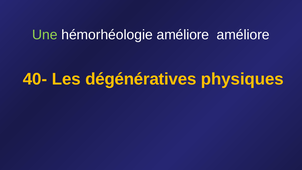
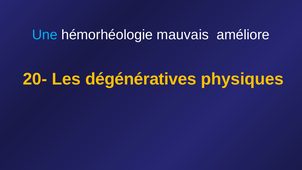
Une colour: light green -> light blue
hémorhéologie améliore: améliore -> mauvais
40-: 40- -> 20-
